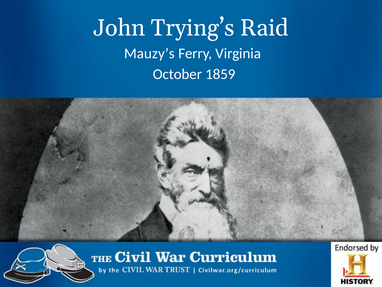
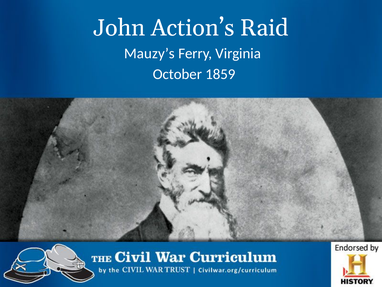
Trying’s: Trying’s -> Action’s
